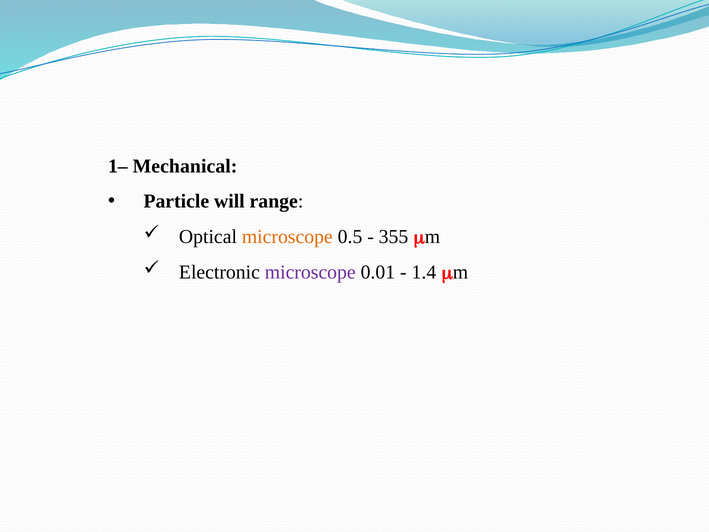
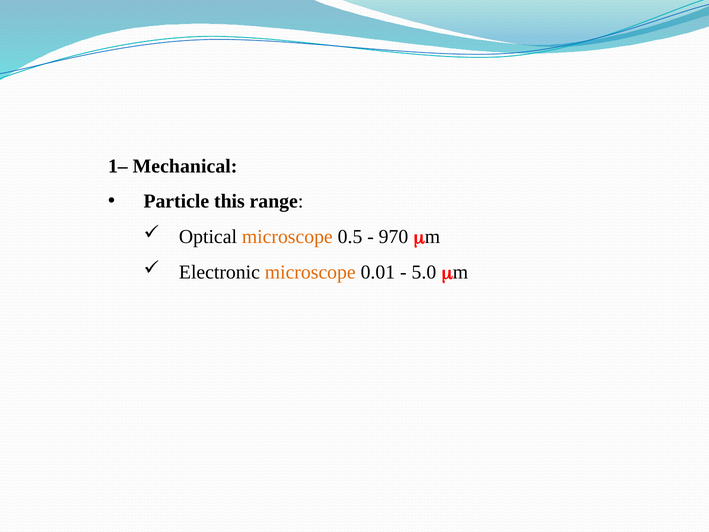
will: will -> this
355: 355 -> 970
microscope at (310, 272) colour: purple -> orange
1.4: 1.4 -> 5.0
